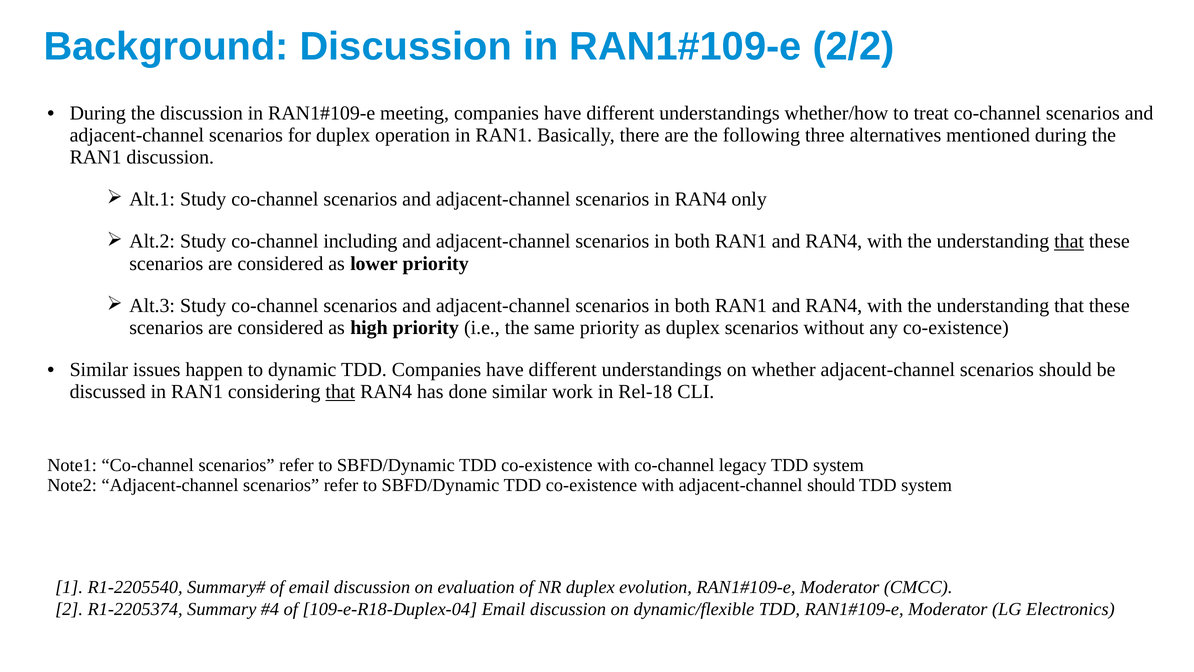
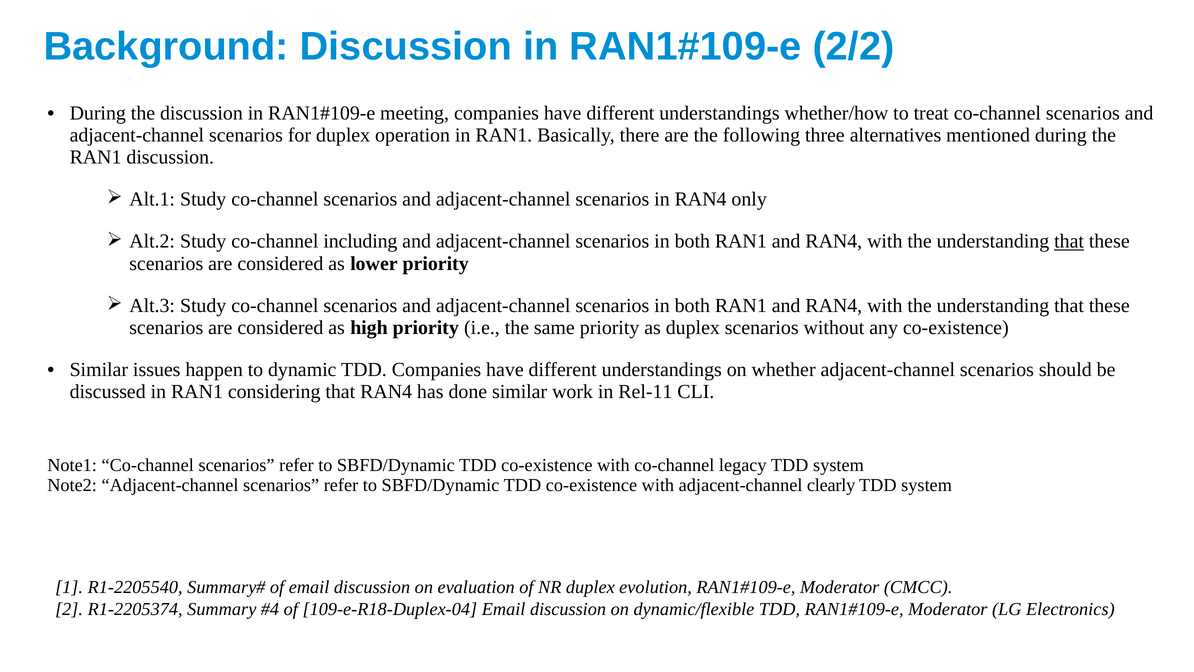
that at (340, 392) underline: present -> none
Rel-18: Rel-18 -> Rel-11
adjacent-channel should: should -> clearly
